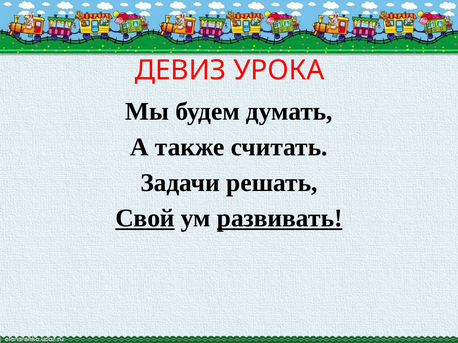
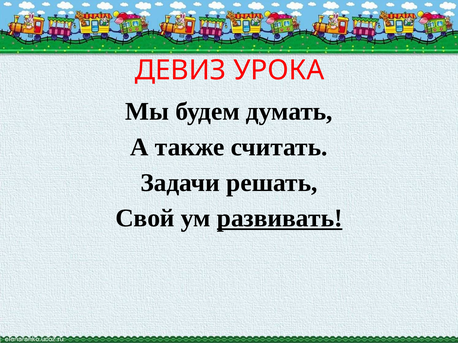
Свой underline: present -> none
